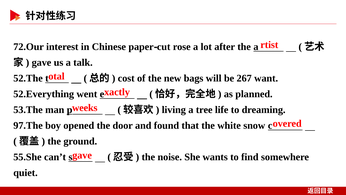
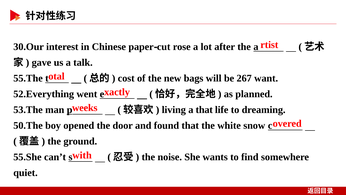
72.Our: 72.Our -> 30.Our
52.The: 52.The -> 55.The
a tree: tree -> that
97.The: 97.The -> 50.The
gave at (82, 155): gave -> with
